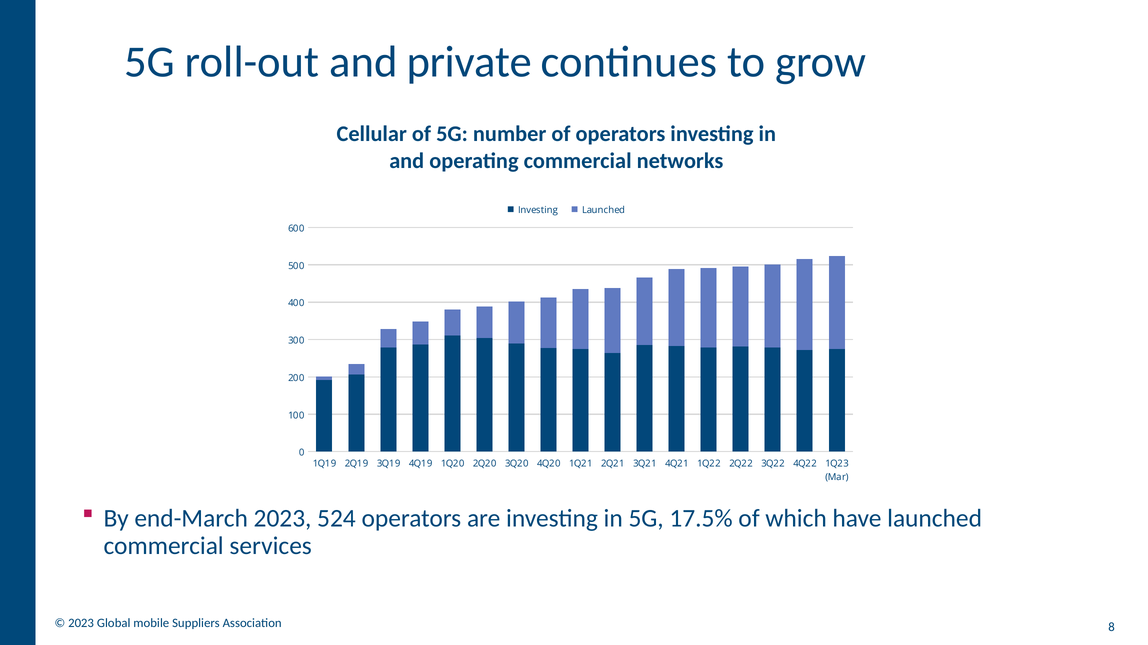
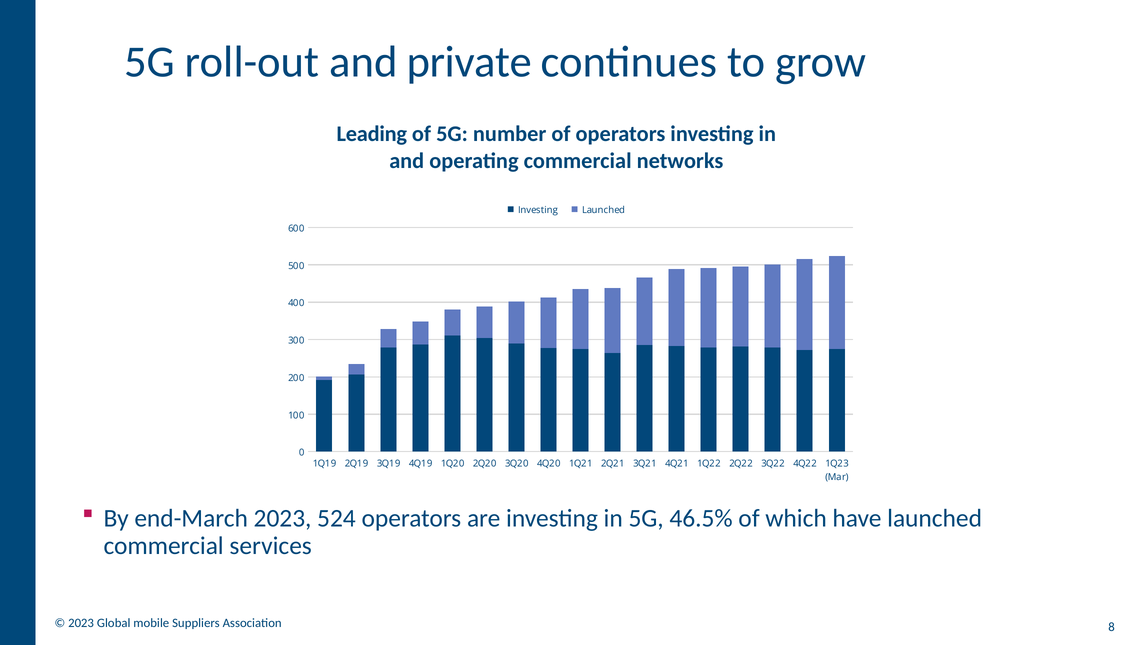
Cellular: Cellular -> Leading
17.5%: 17.5% -> 46.5%
